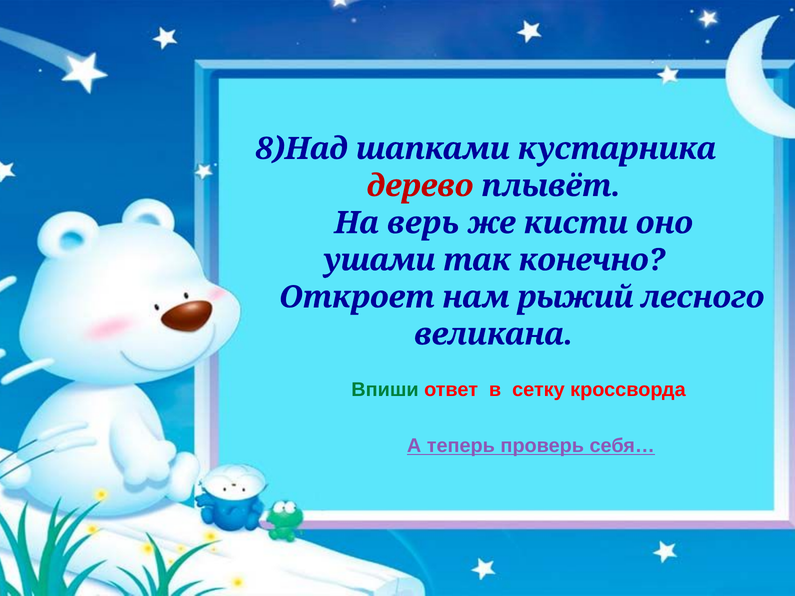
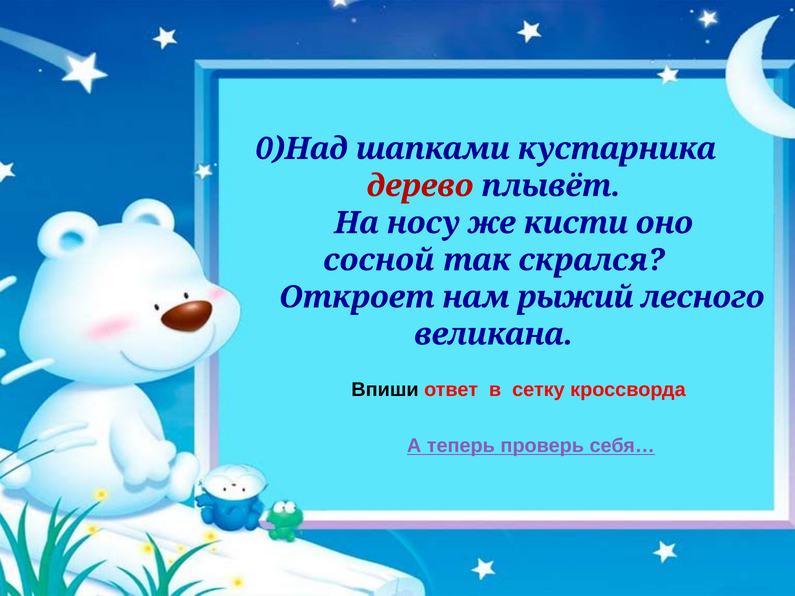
8)Над: 8)Над -> 0)Над
верь: верь -> носу
ушами: ушами -> сосной
конечно: конечно -> скрался
Впиши colour: green -> black
